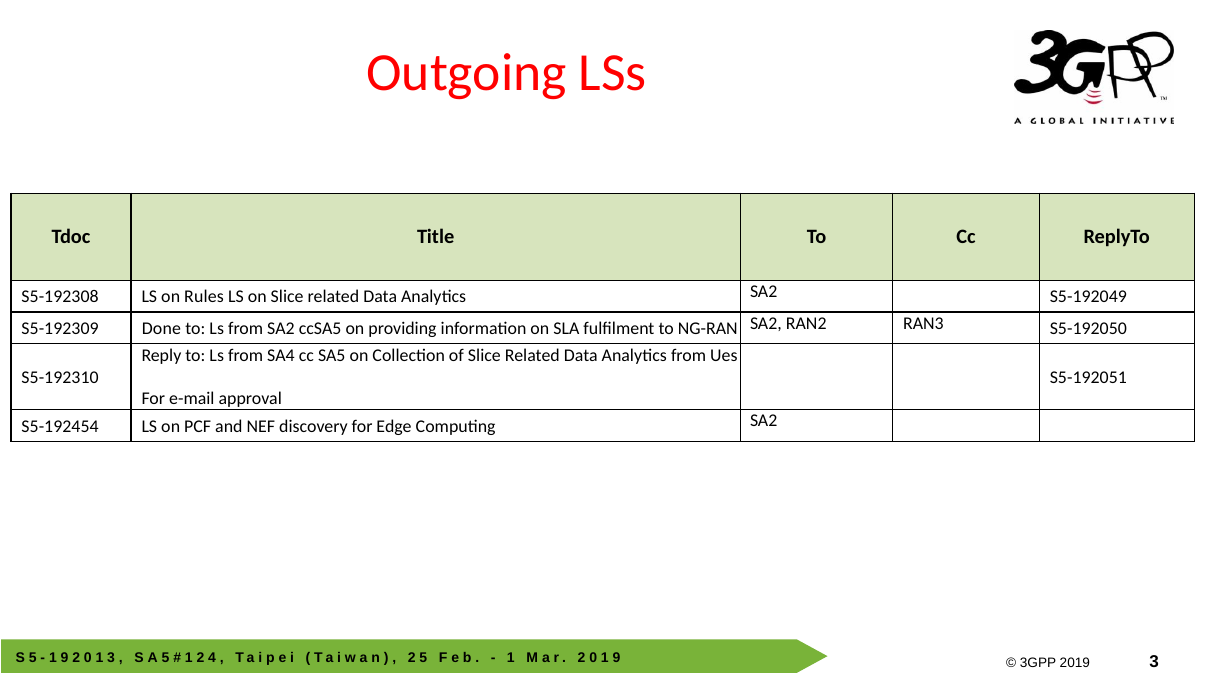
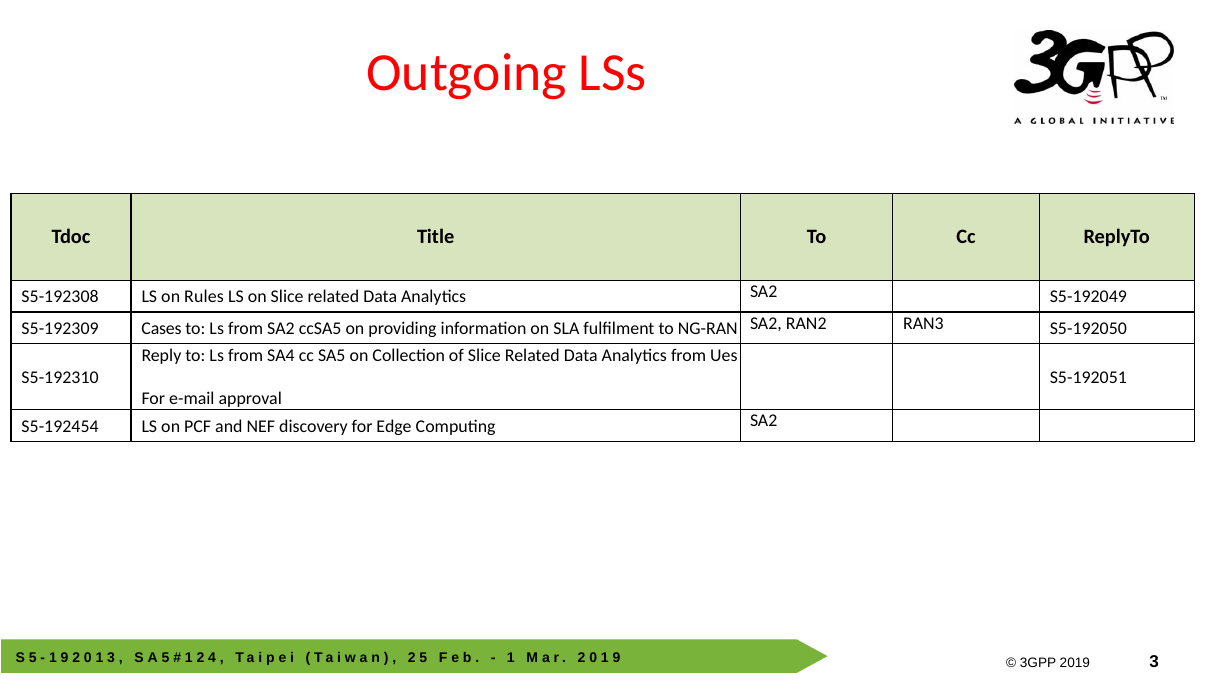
Done: Done -> Cases
